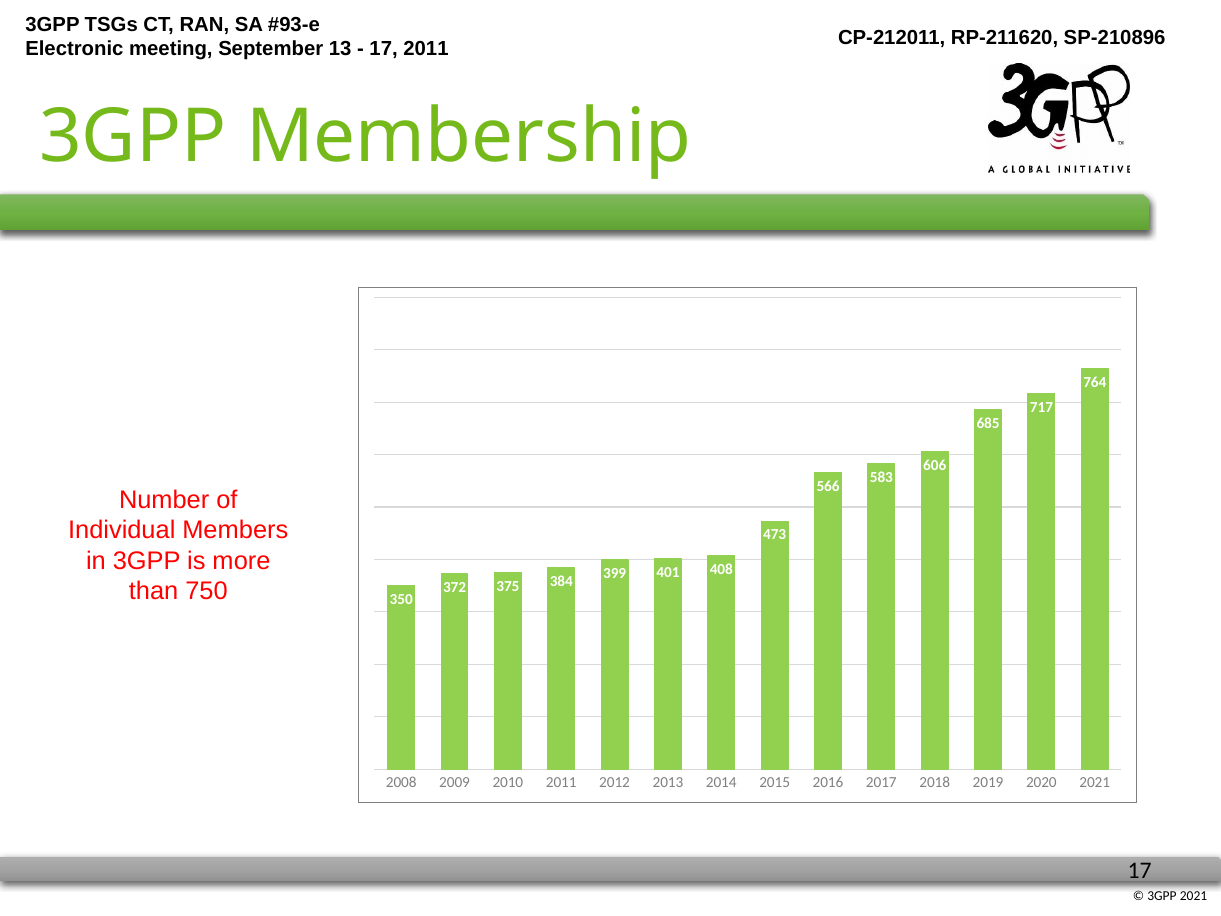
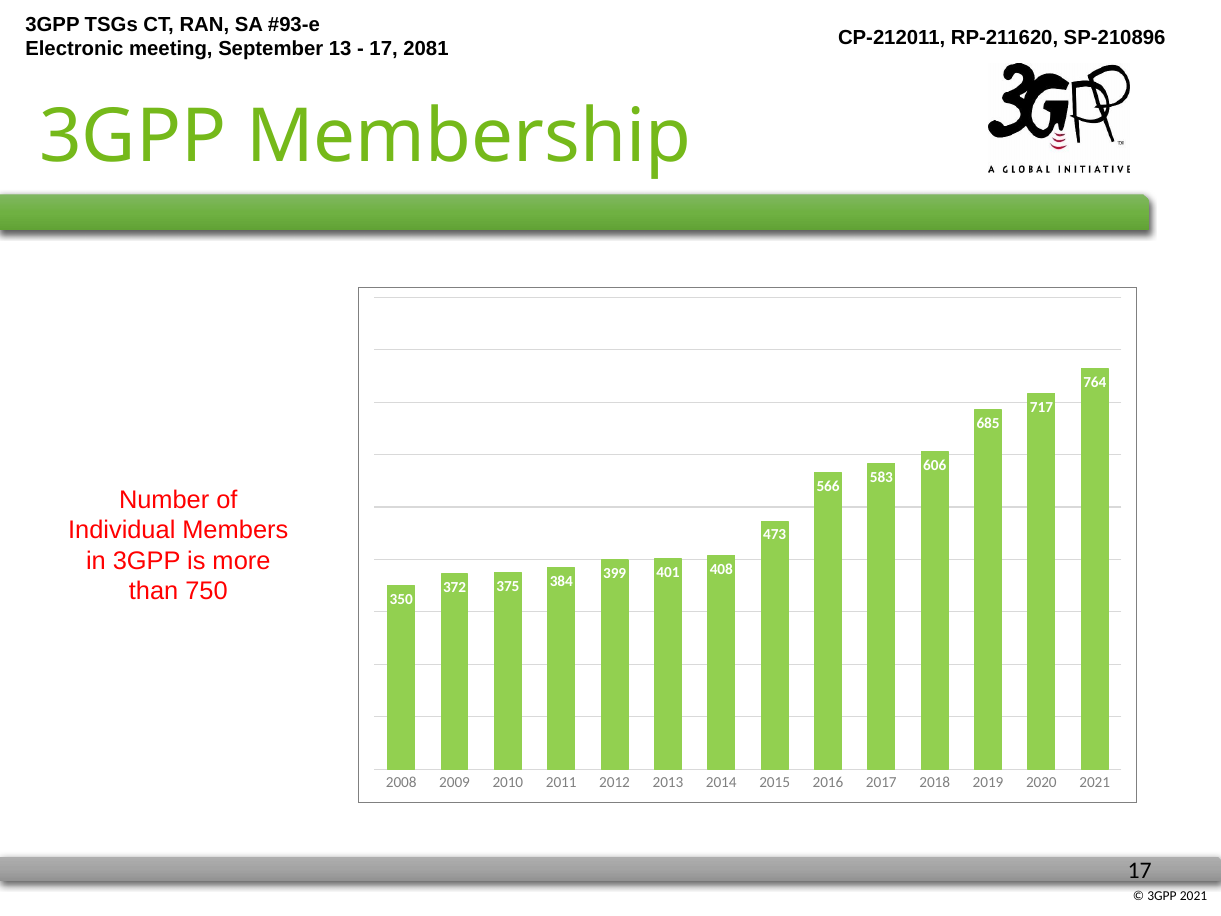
2011 at (426, 49): 2011 -> 2081
